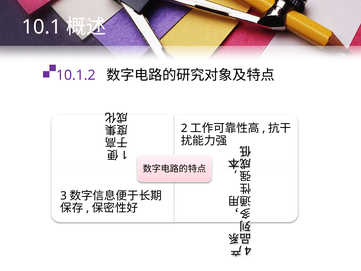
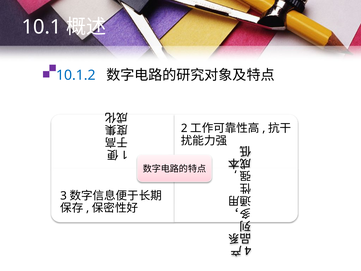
10.1.2 colour: purple -> blue
